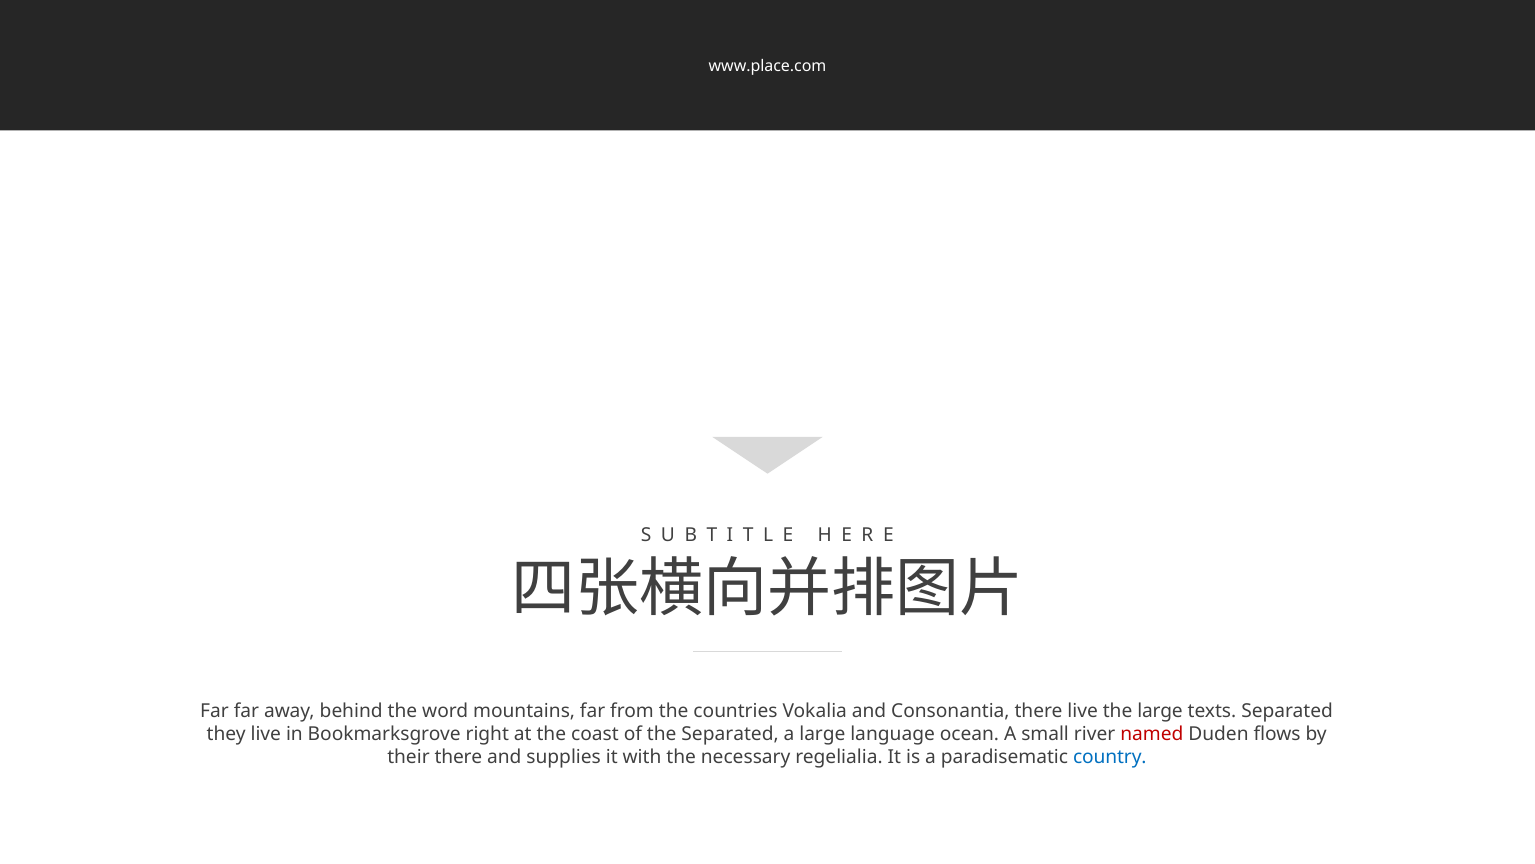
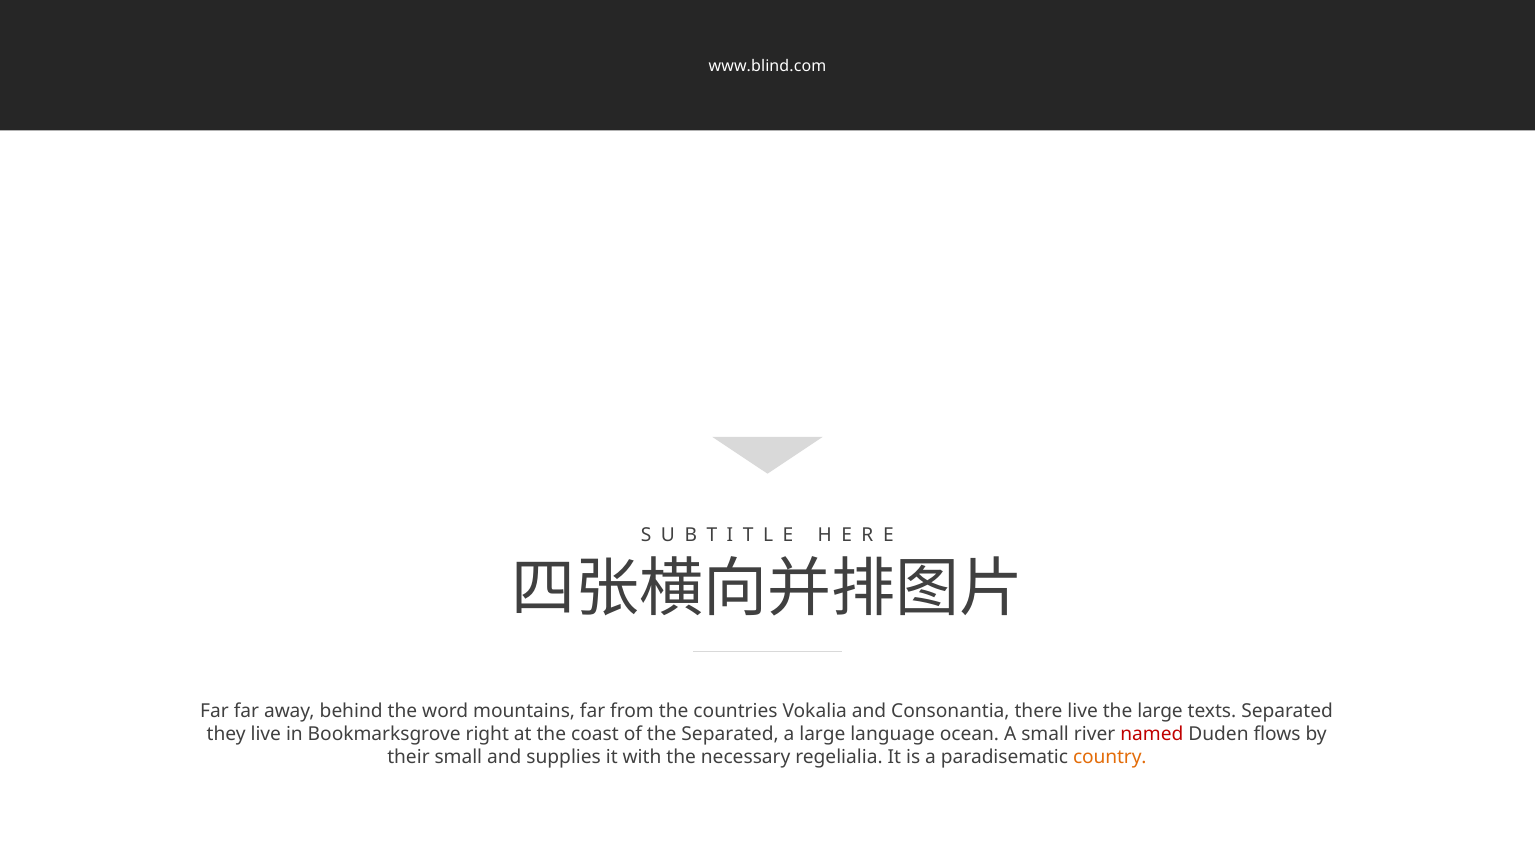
www.place.com: www.place.com -> www.blind.com
their there: there -> small
country colour: blue -> orange
